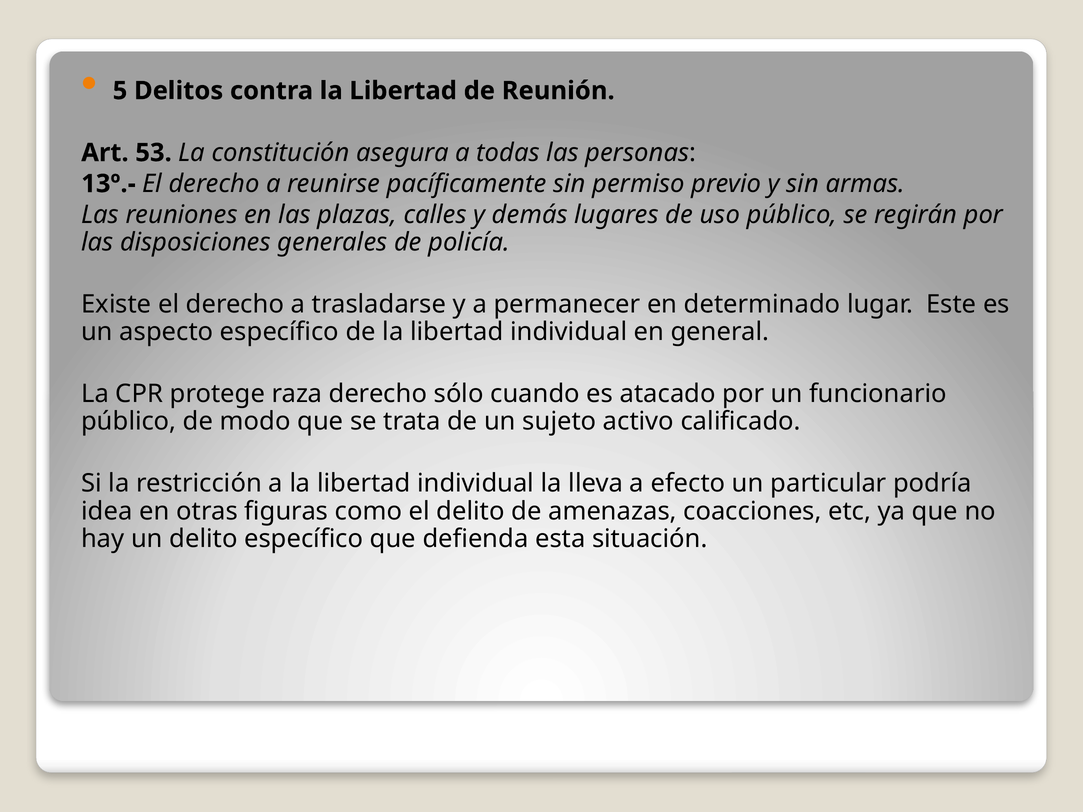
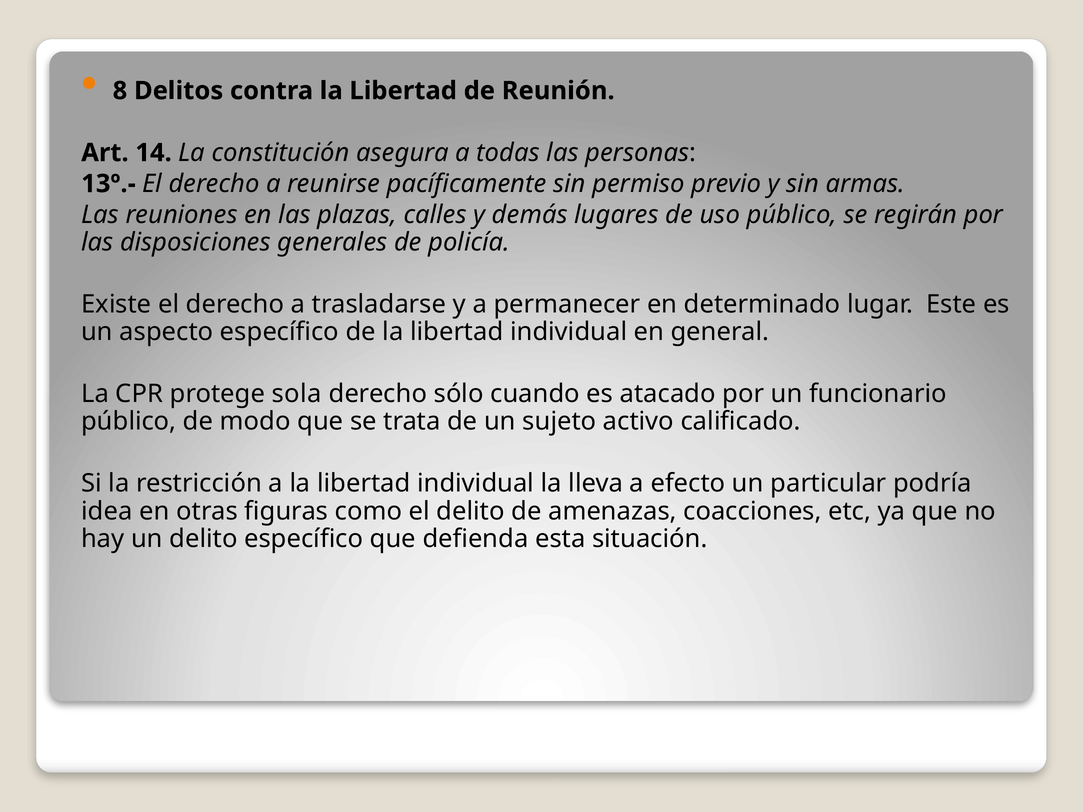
5: 5 -> 8
53: 53 -> 14
raza: raza -> sola
